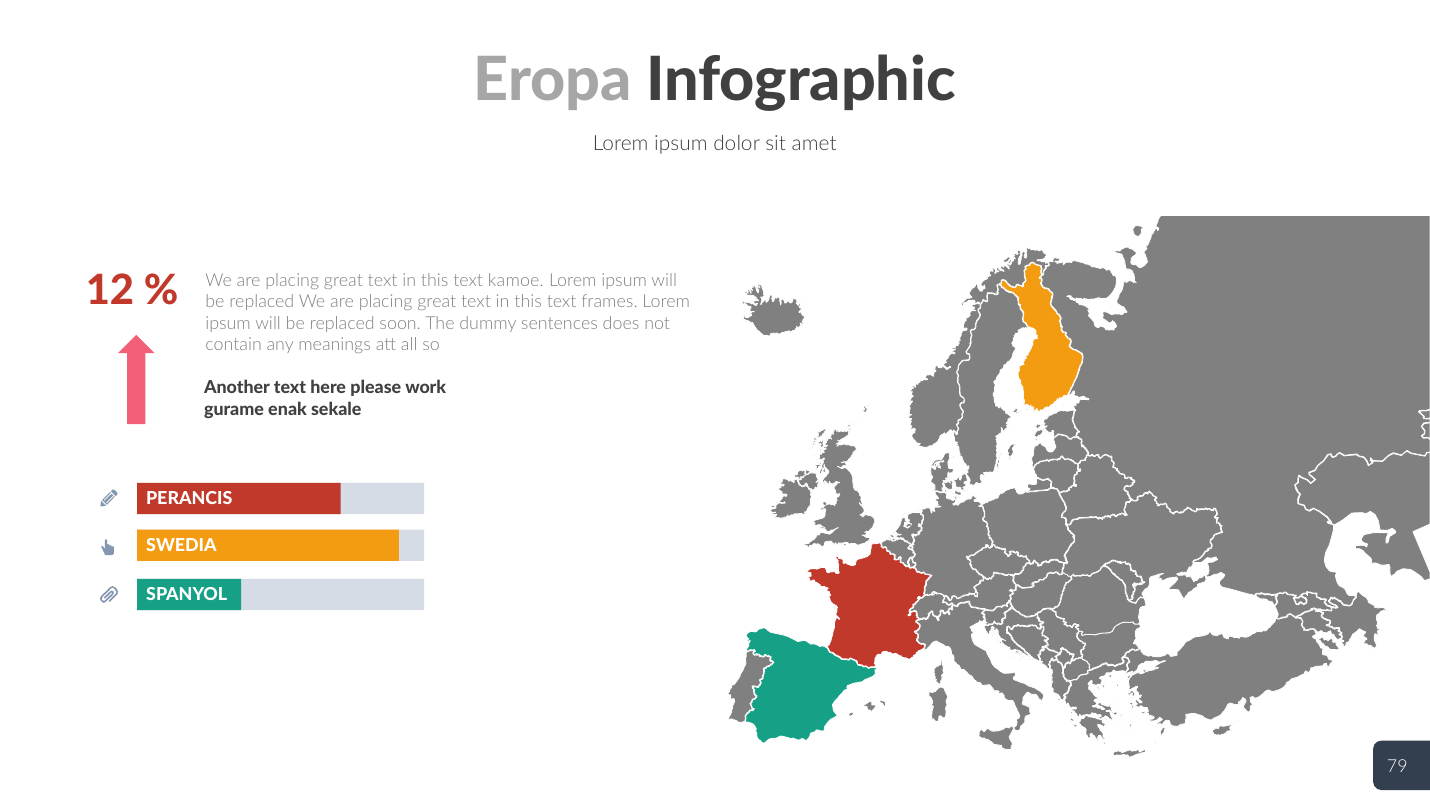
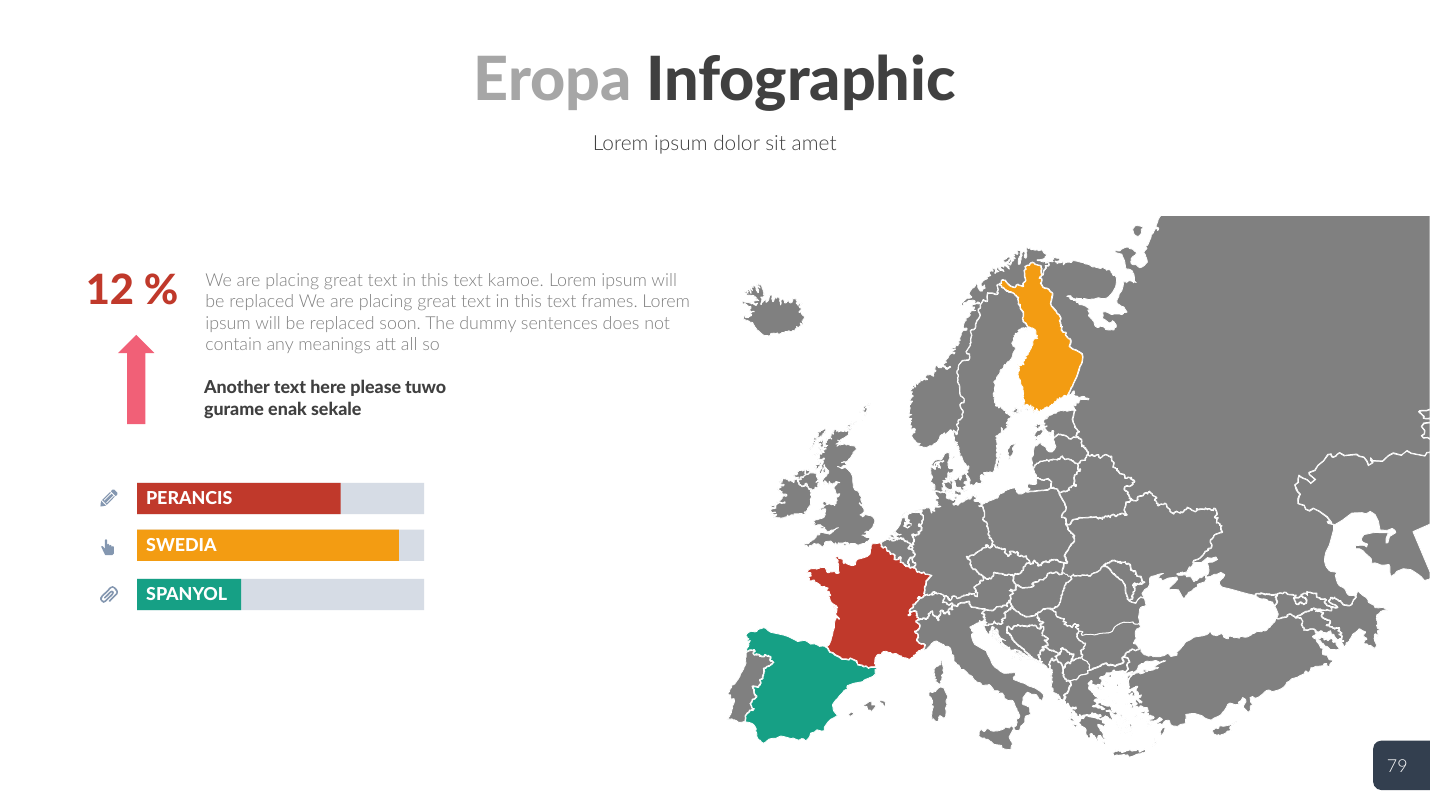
work: work -> tuwo
